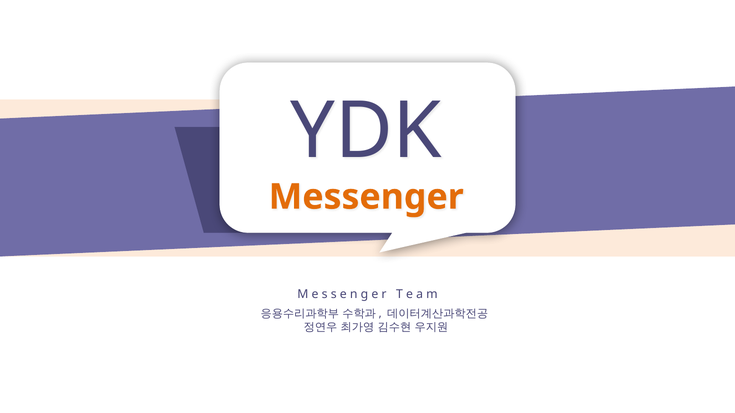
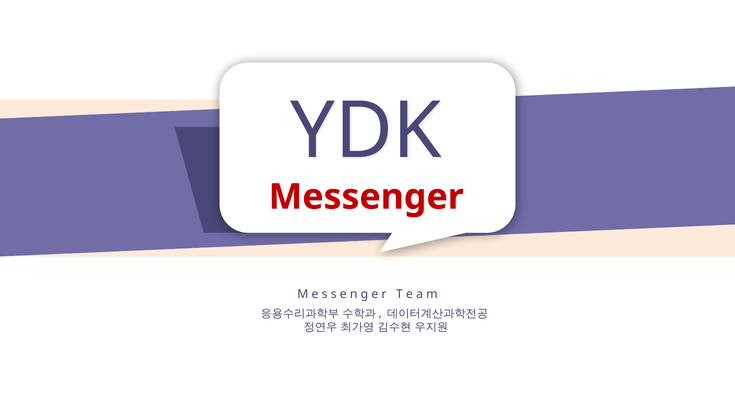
Messenger colour: orange -> red
